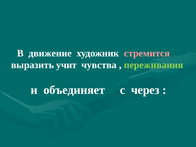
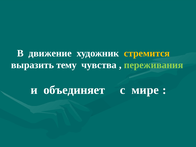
стремится colour: pink -> yellow
учит: учит -> тему
через: через -> мире
